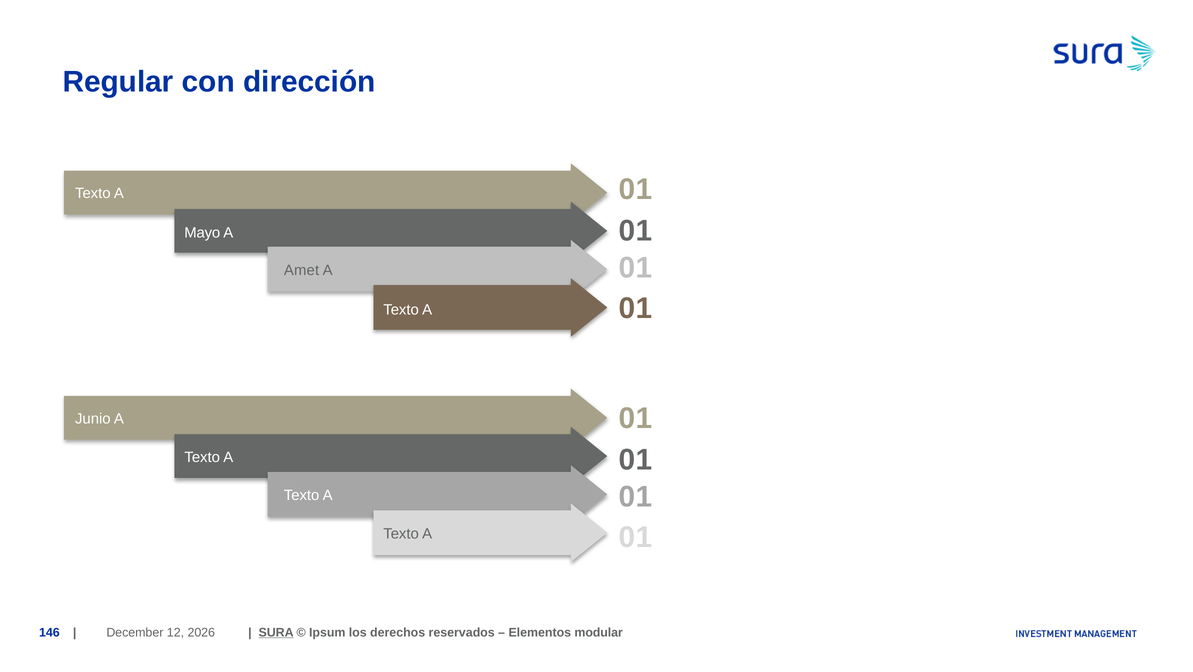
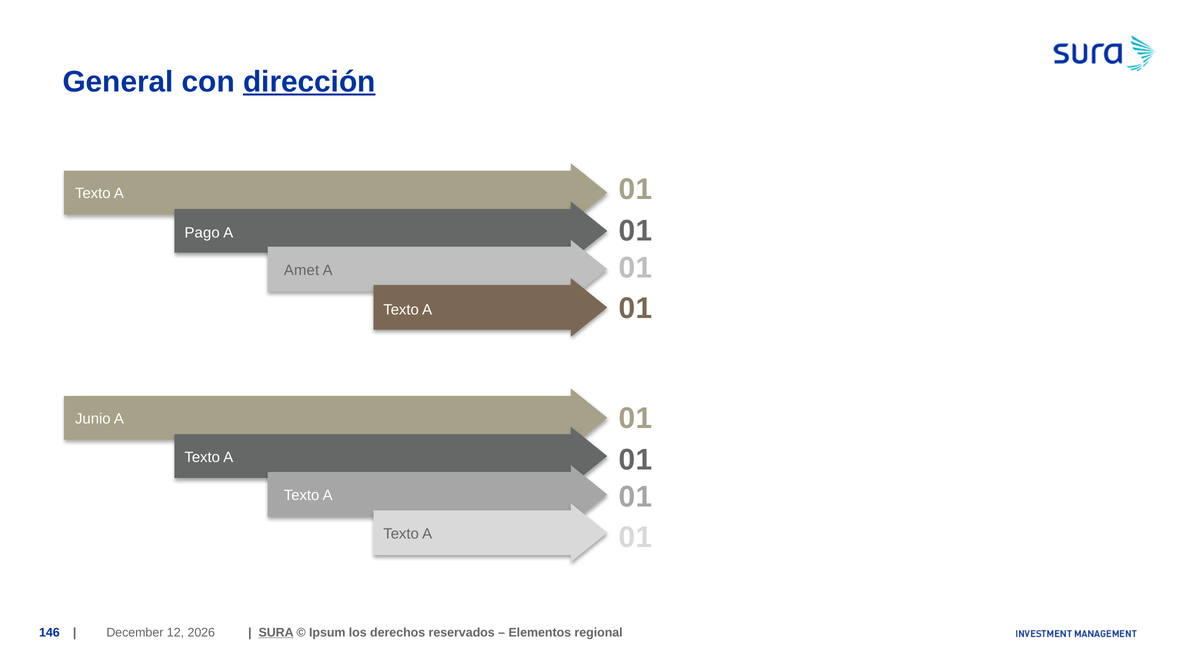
Regular: Regular -> General
dirección underline: none -> present
Mayo: Mayo -> Pago
modular: modular -> regional
